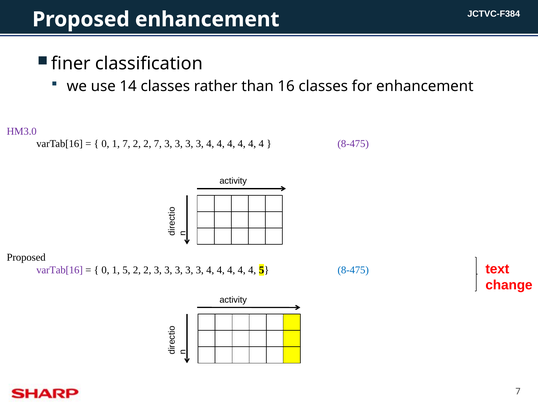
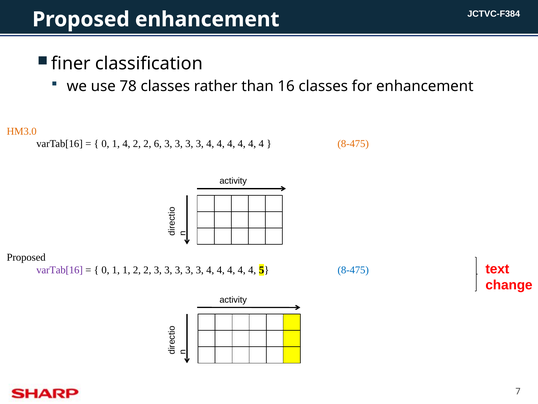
14: 14 -> 78
HM3.0 colour: purple -> orange
1 7: 7 -> 4
2 7: 7 -> 6
8‑475 at (353, 144) colour: purple -> orange
1 5: 5 -> 1
